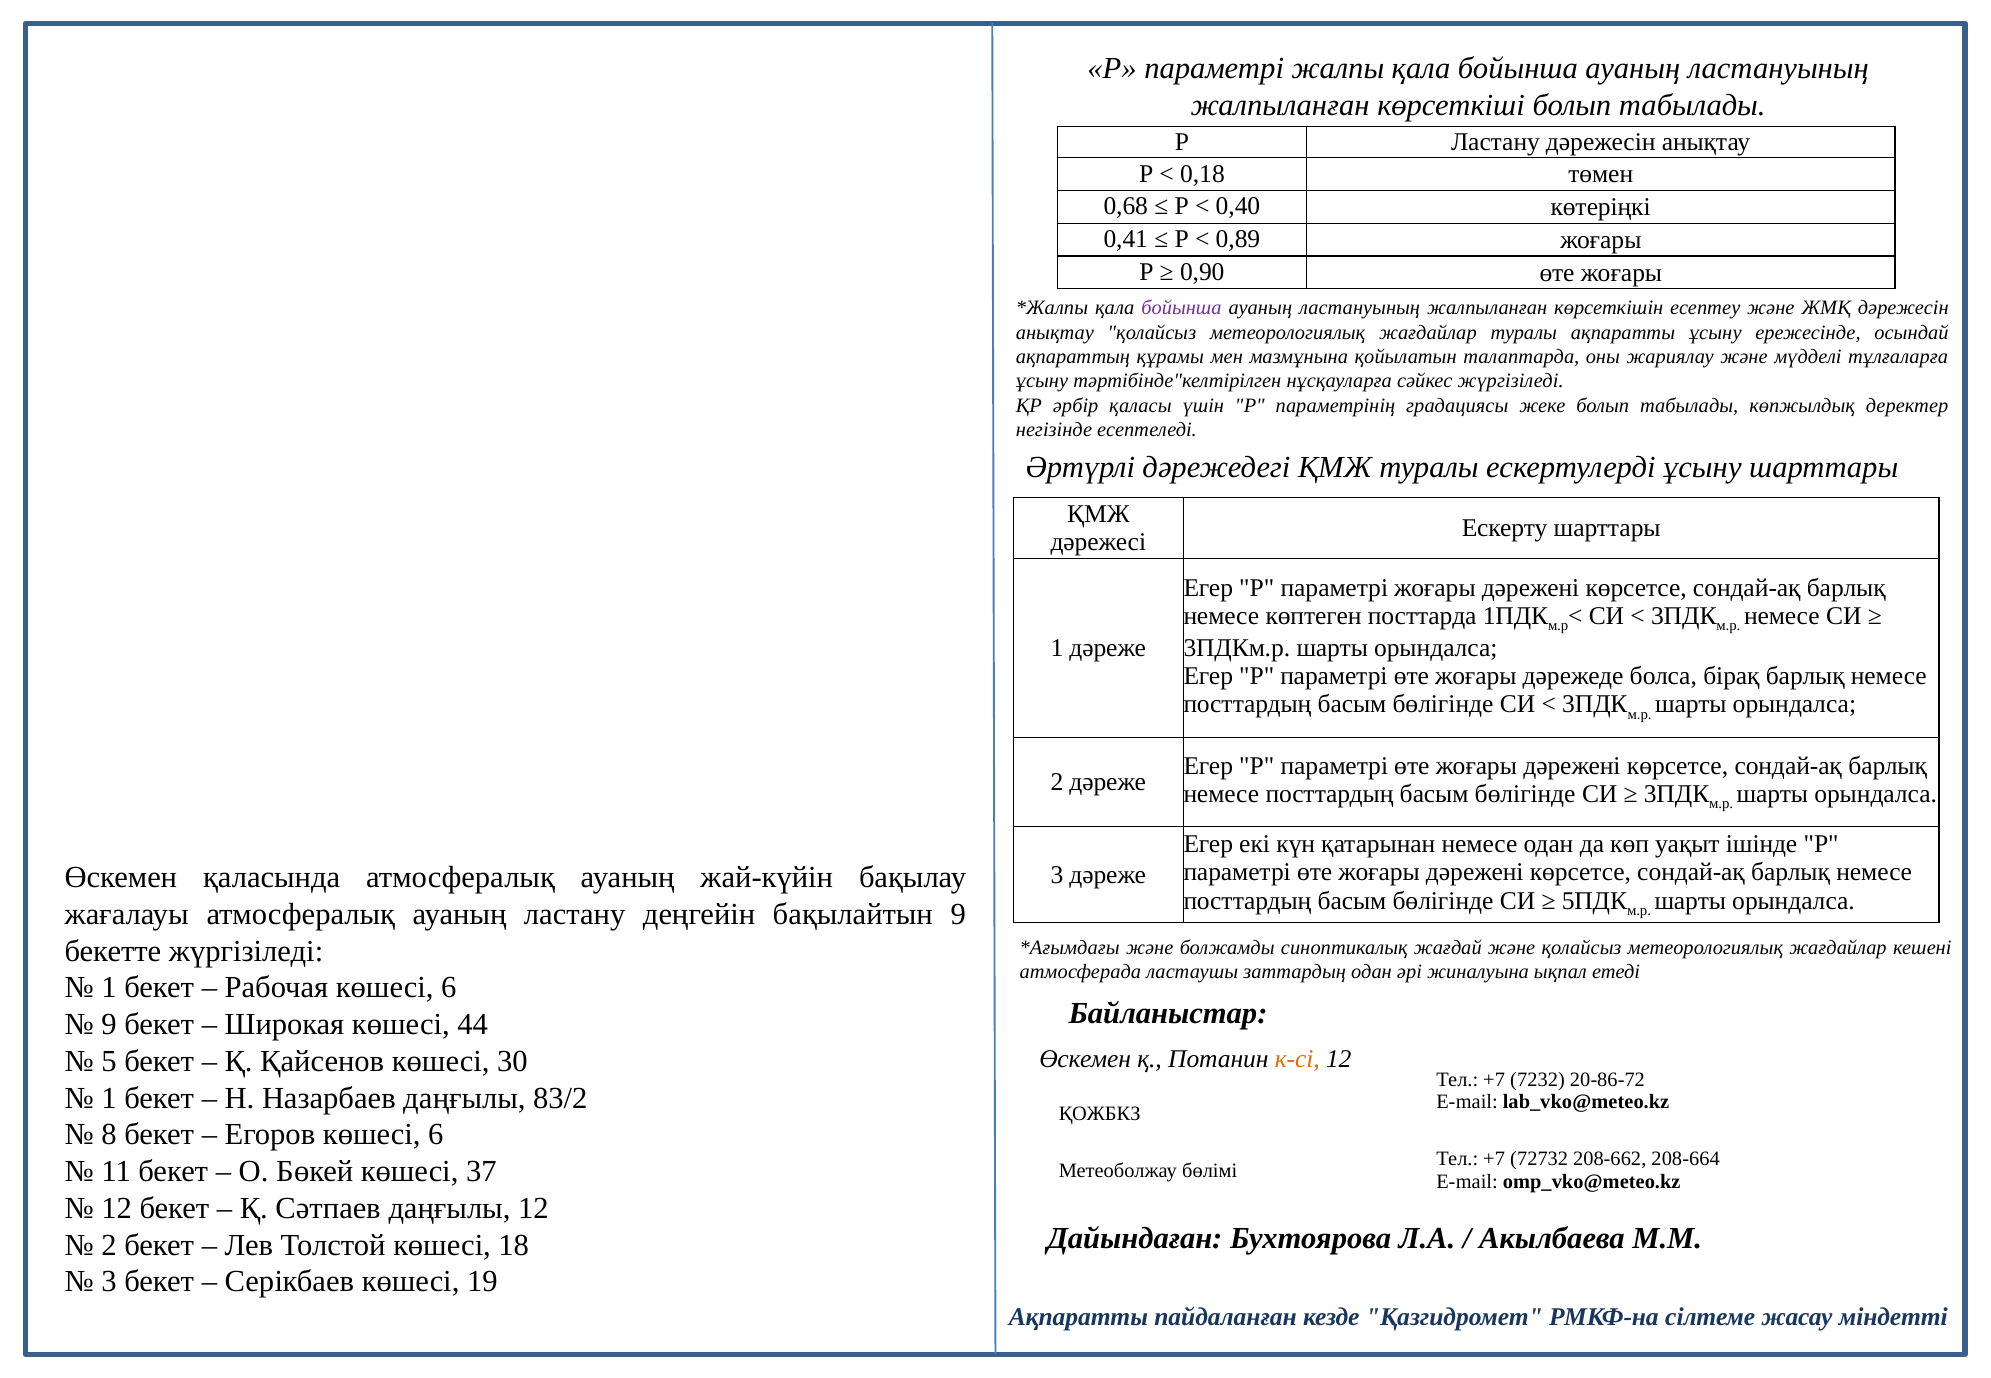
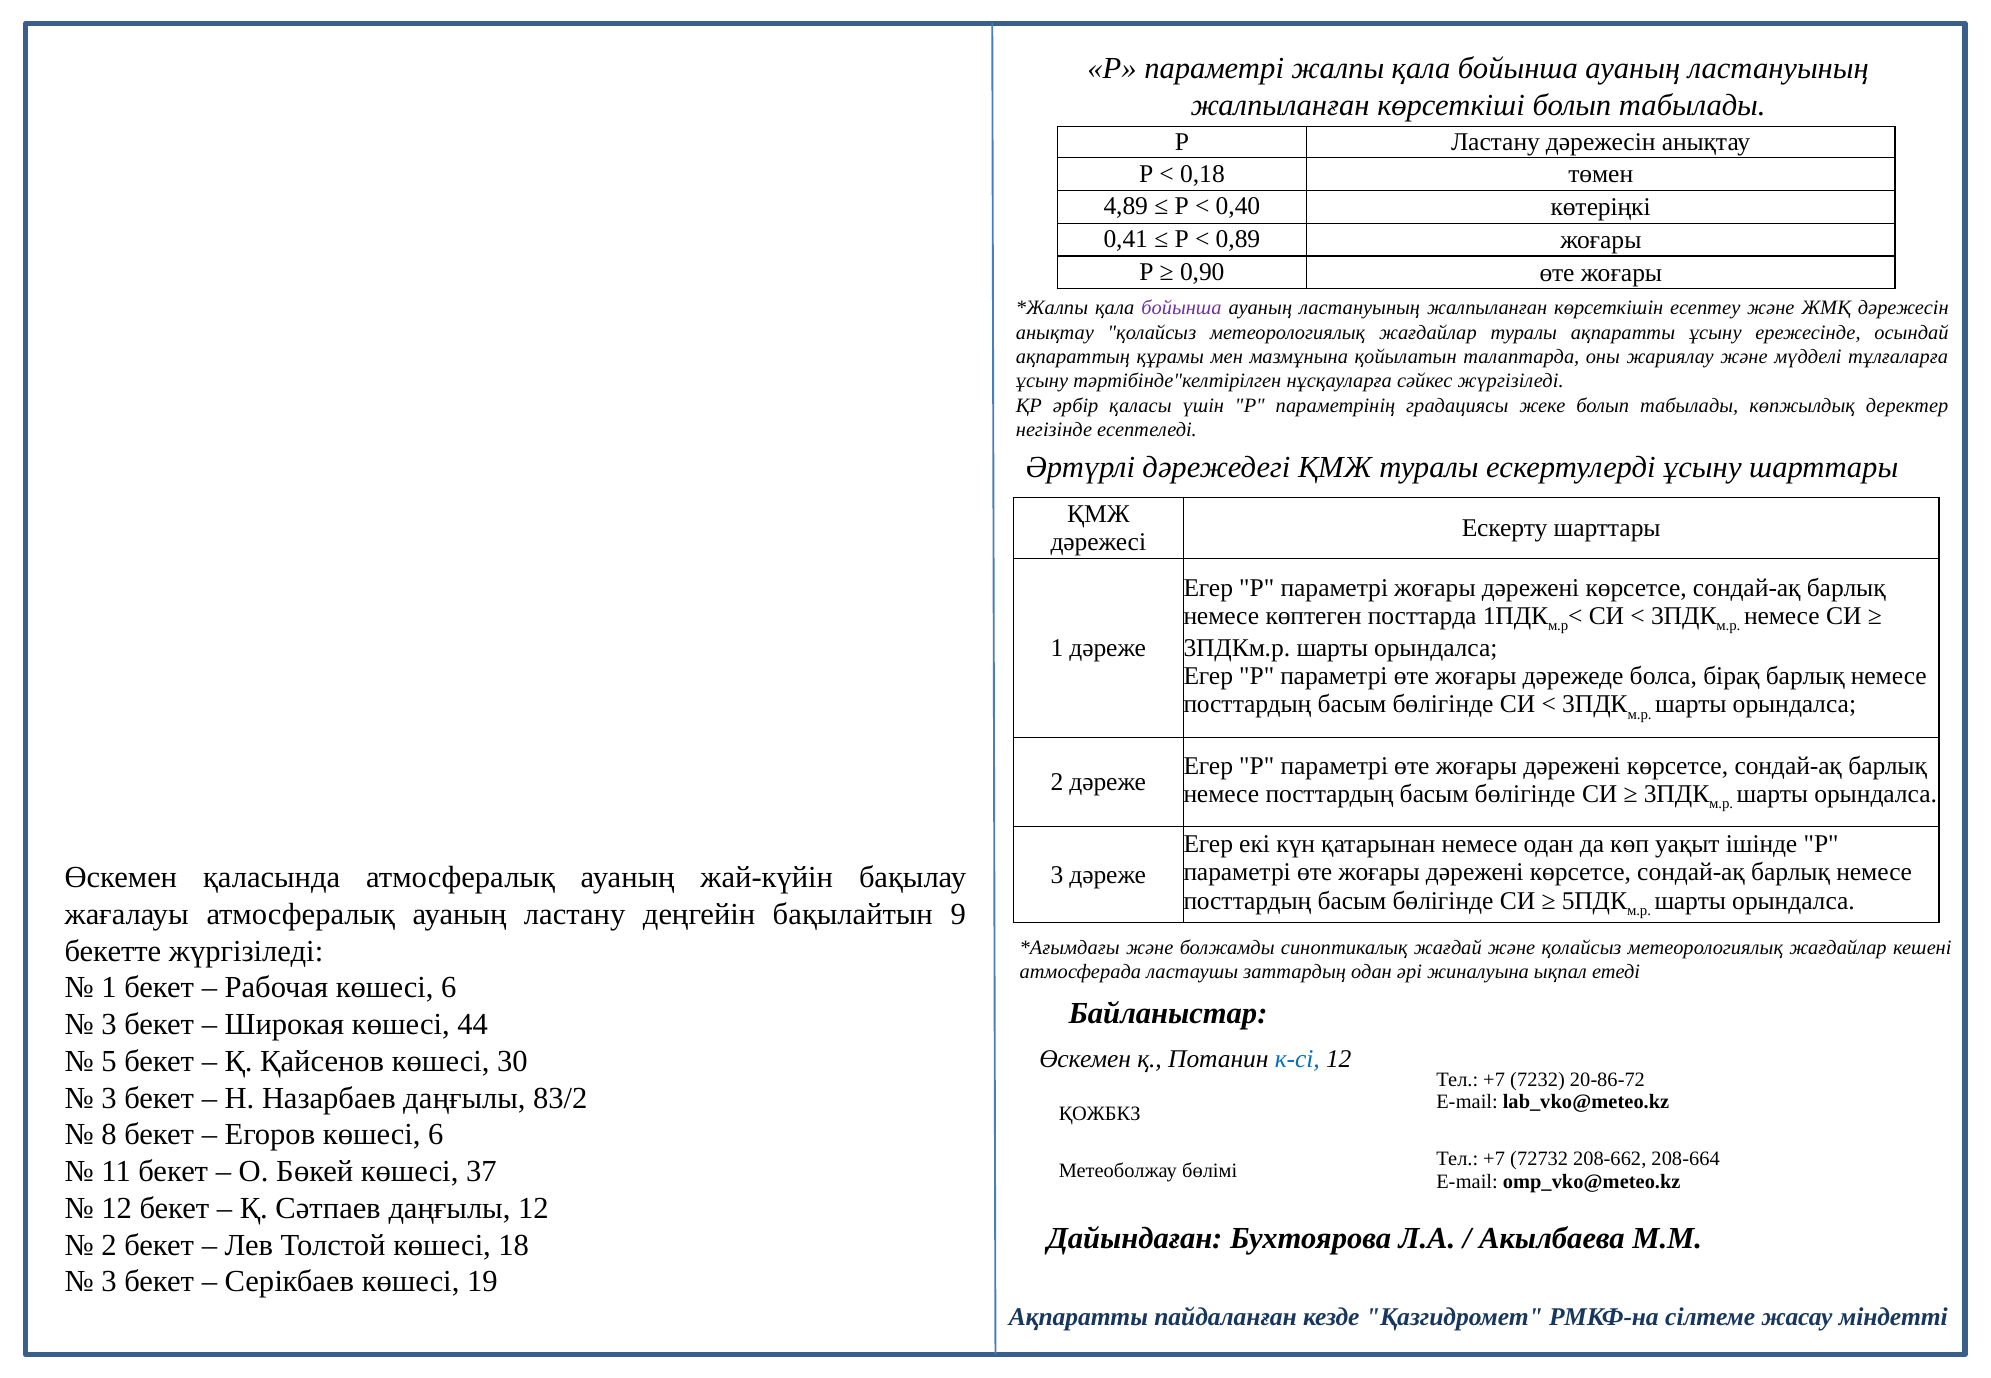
0,68: 0,68 -> 4,89
9 at (109, 1025): 9 -> 3
к-сі colour: orange -> blue
1 at (109, 1098): 1 -> 3
